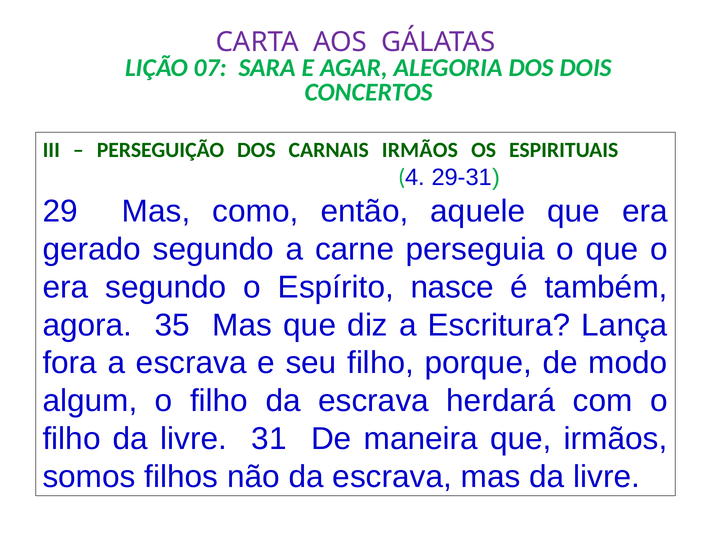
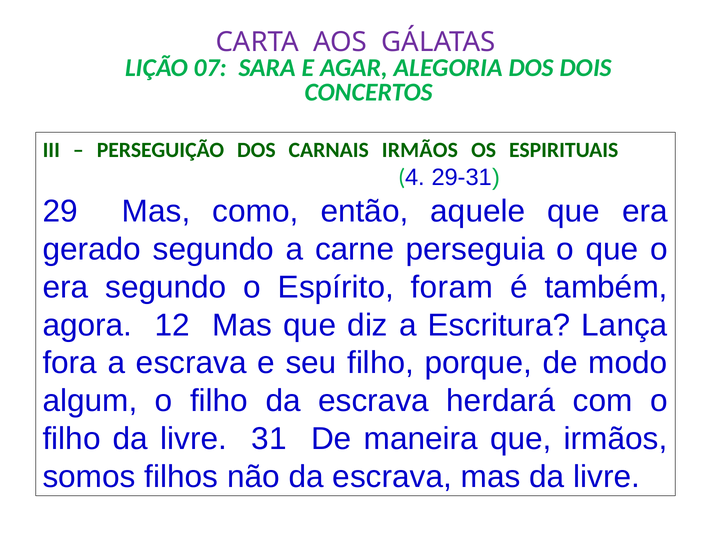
nasce: nasce -> foram
35: 35 -> 12
